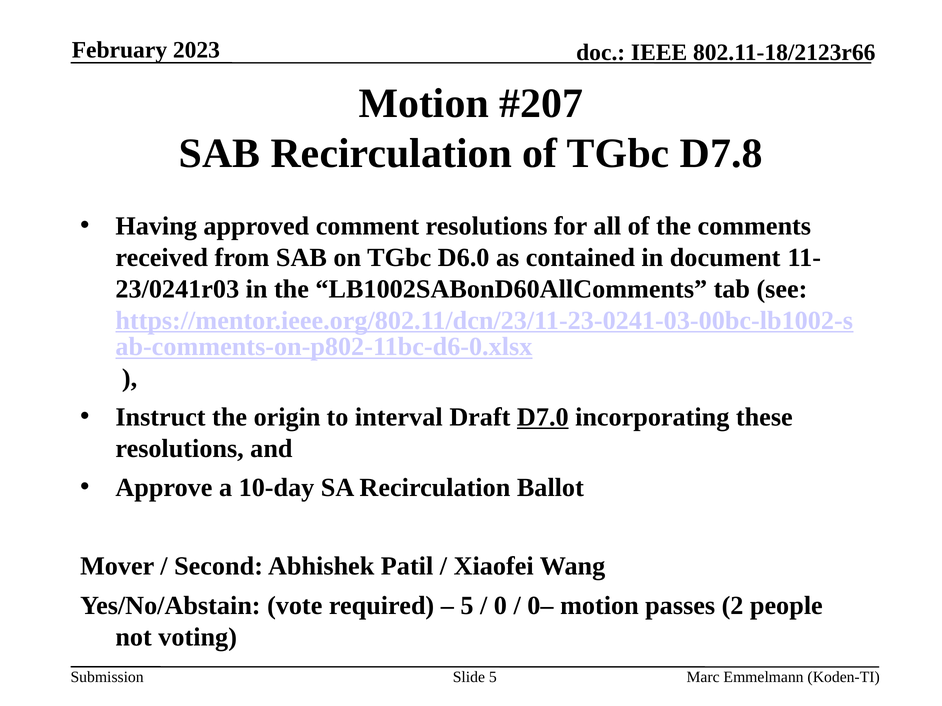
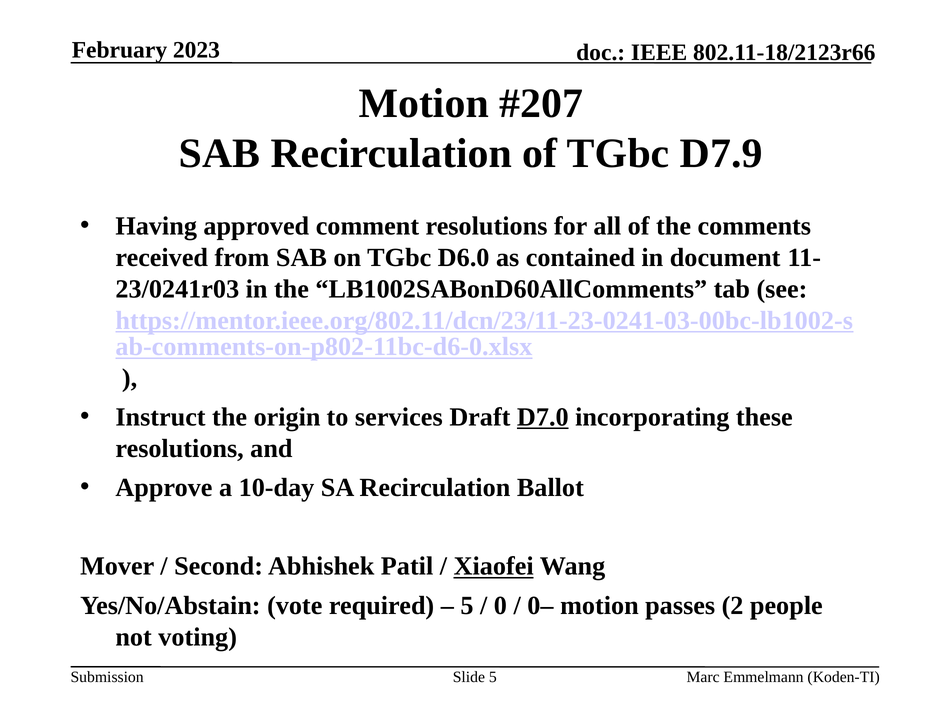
D7.8: D7.8 -> D7.9
interval: interval -> services
Xiaofei underline: none -> present
